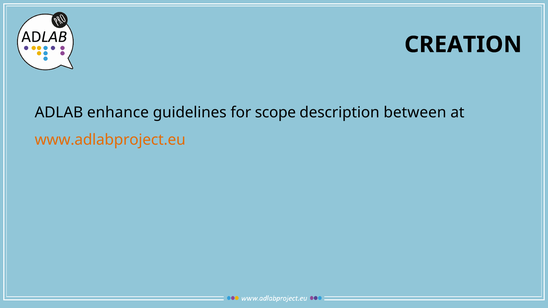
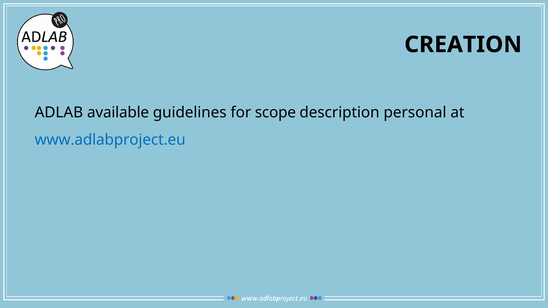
enhance: enhance -> available
between: between -> personal
www.adlabproject.eu colour: orange -> blue
